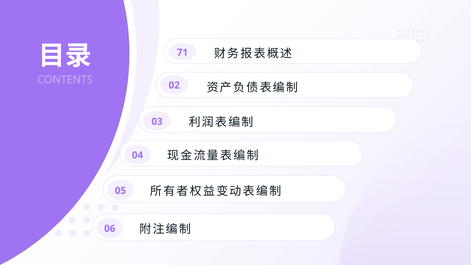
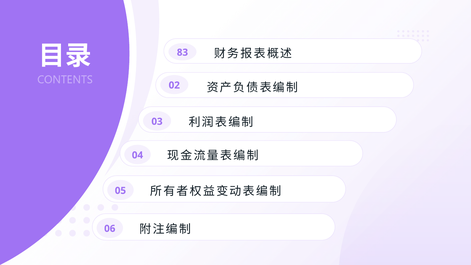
71: 71 -> 83
